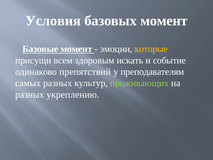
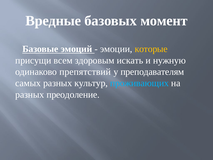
Условия: Условия -> Вредные
Базовые момент: момент -> эмоций
событие: событие -> нужную
проживающих colour: light green -> light blue
укреплению: укреплению -> преодоление
